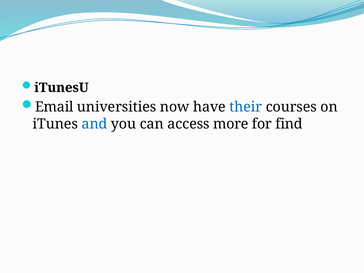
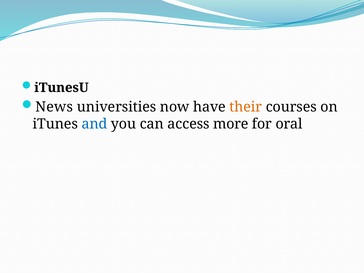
Email: Email -> News
their colour: blue -> orange
find: find -> oral
